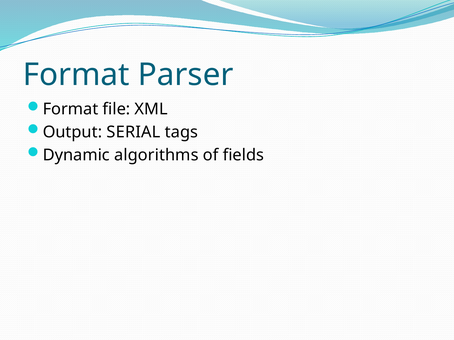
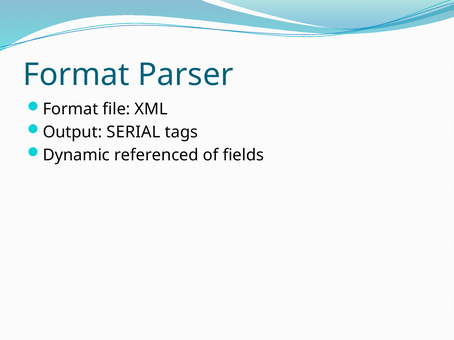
algorithms: algorithms -> referenced
